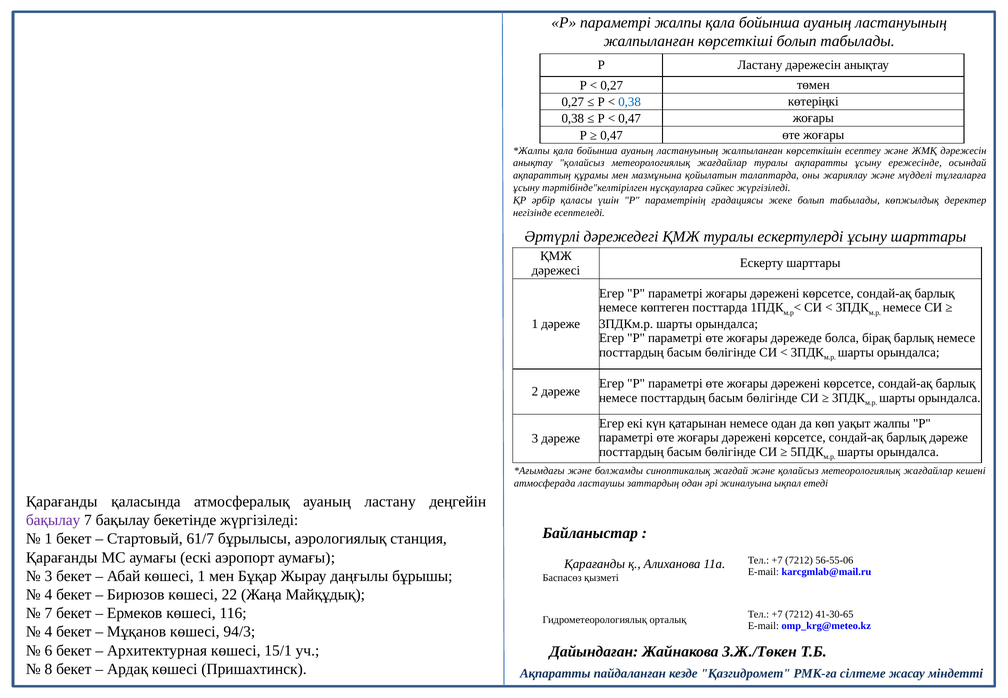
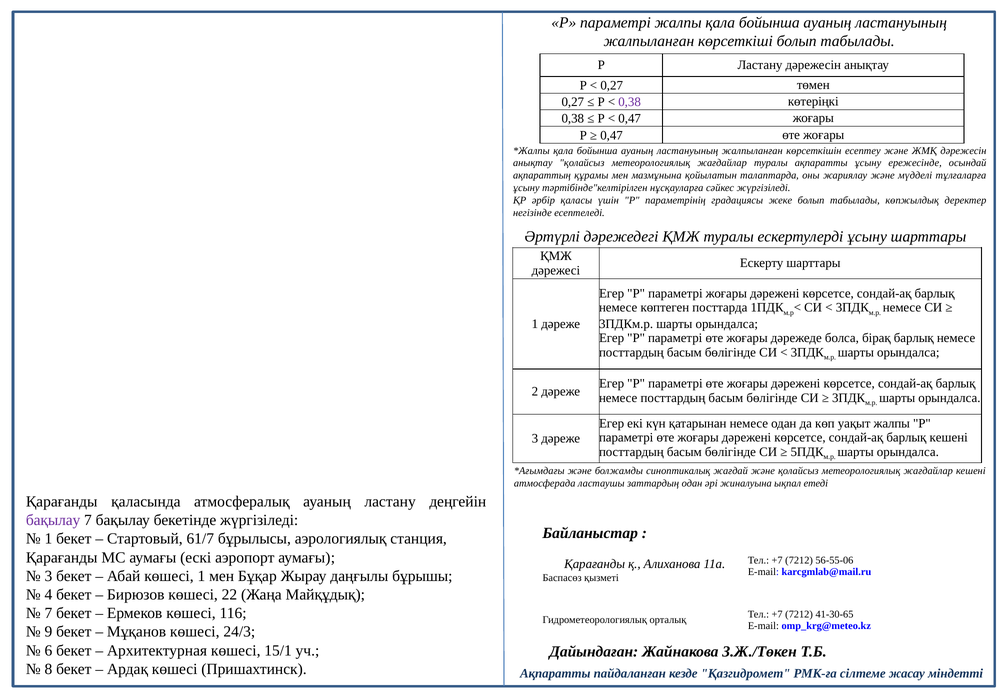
0,38 at (630, 102) colour: blue -> purple
барлық дәреже: дәреже -> кешені
4 at (48, 632): 4 -> 9
94/3: 94/3 -> 24/3
